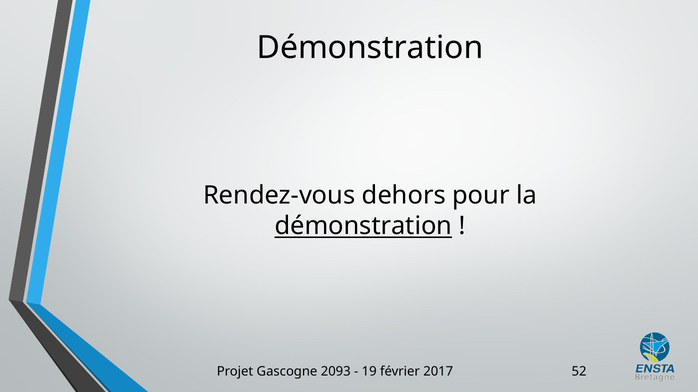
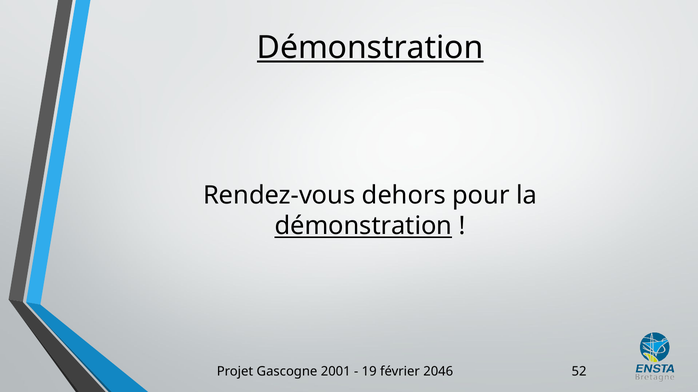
Démonstration at (370, 48) underline: none -> present
2093: 2093 -> 2001
2017: 2017 -> 2046
